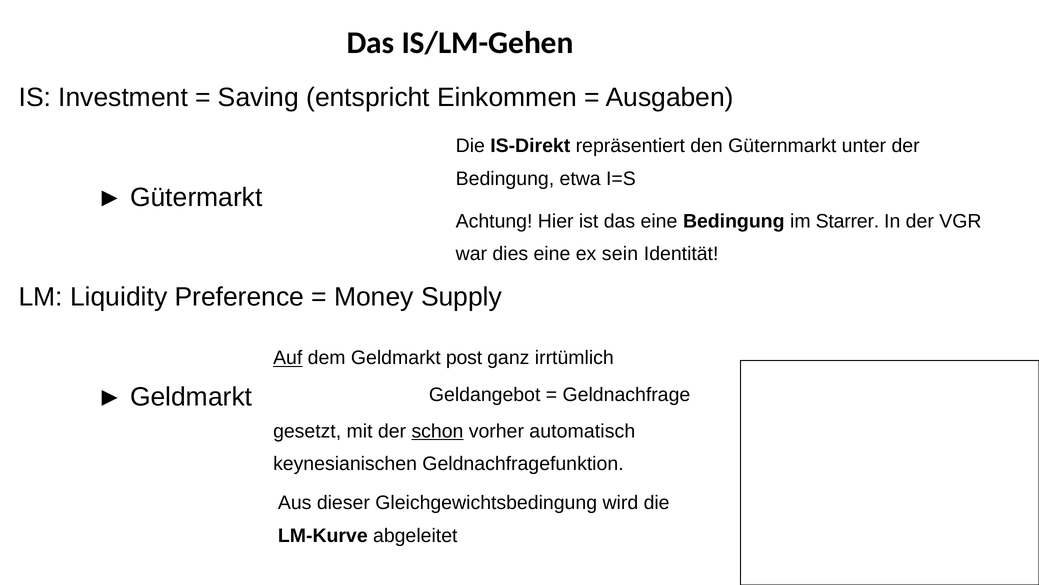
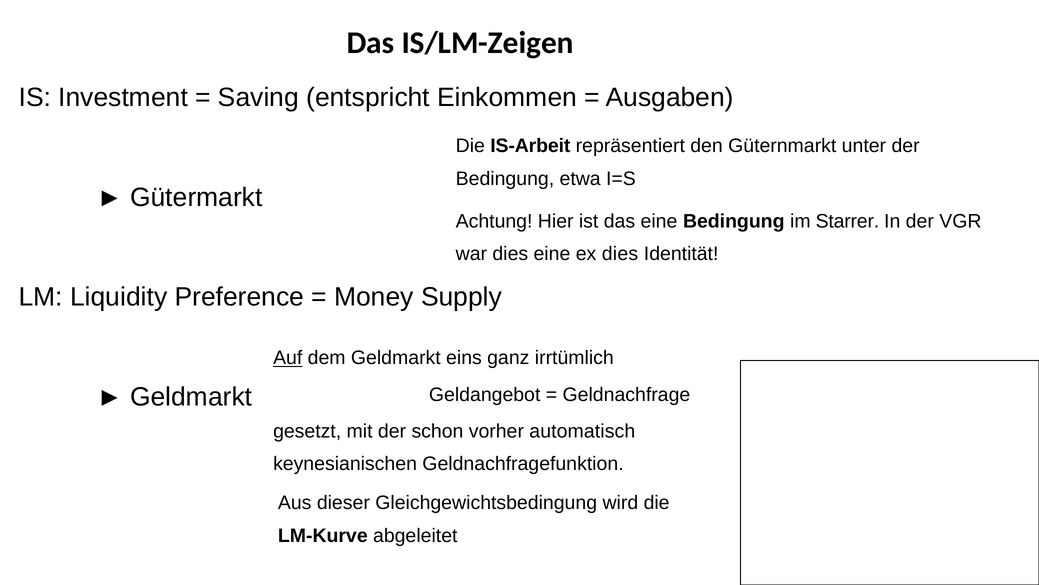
IS/LM-Gehen: IS/LM-Gehen -> IS/LM-Zeigen
IS-Direkt: IS-Direkt -> IS-Arbeit
ex sein: sein -> dies
post: post -> eins
schon underline: present -> none
